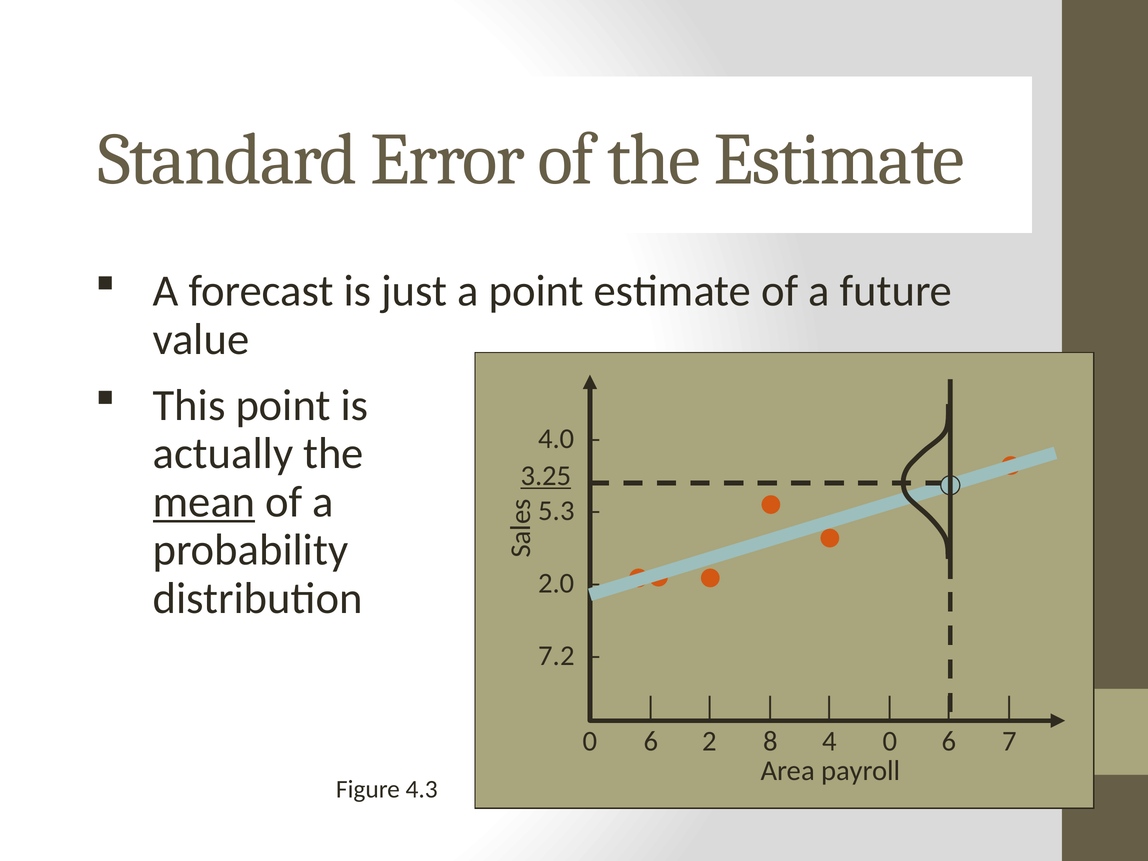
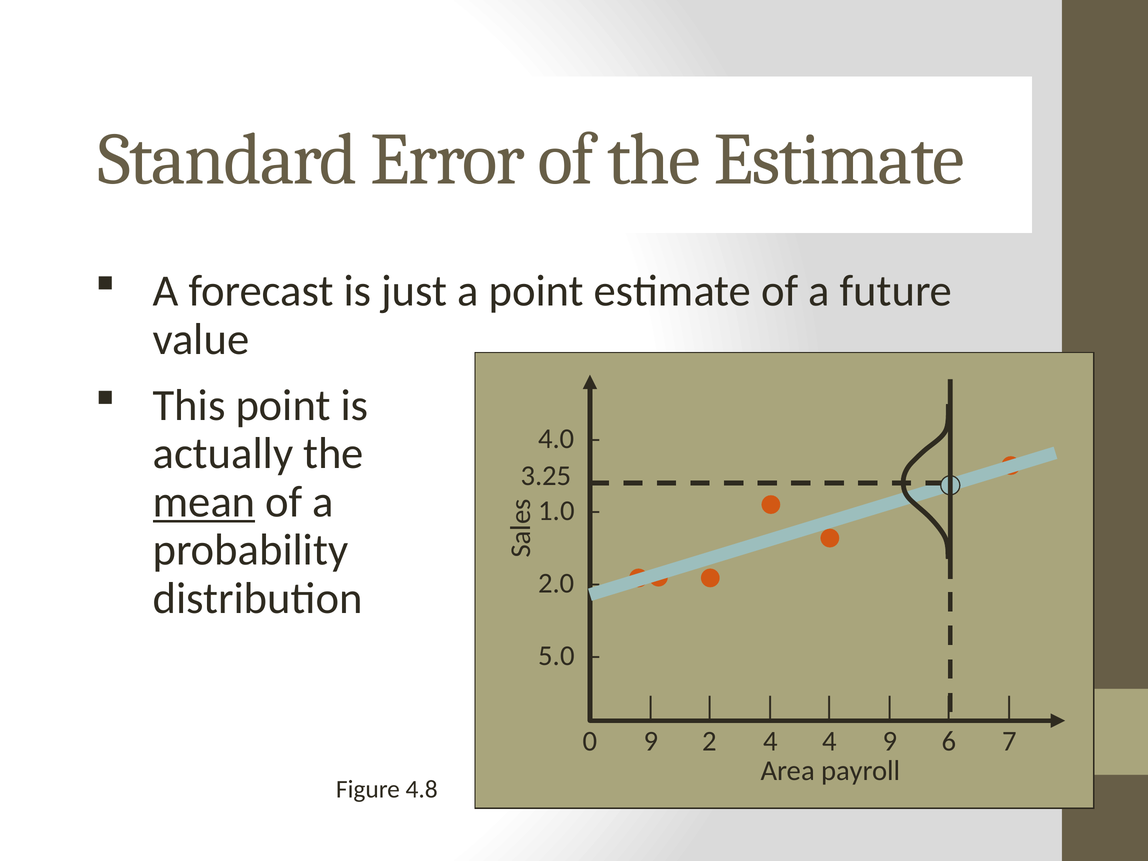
3.25 underline: present -> none
5.3: 5.3 -> 1.0
7.2: 7.2 -> 5.0
6 at (651, 741): 6 -> 9
2 8: 8 -> 4
4 0: 0 -> 9
4.3: 4.3 -> 4.8
